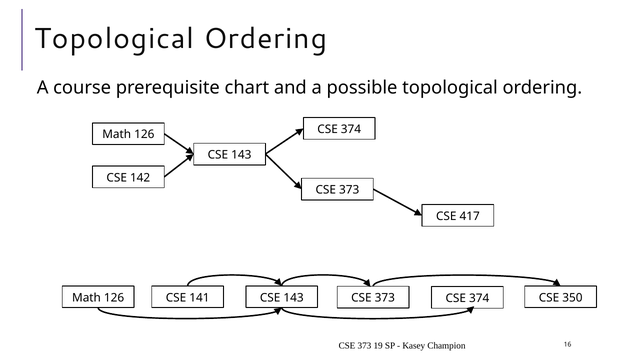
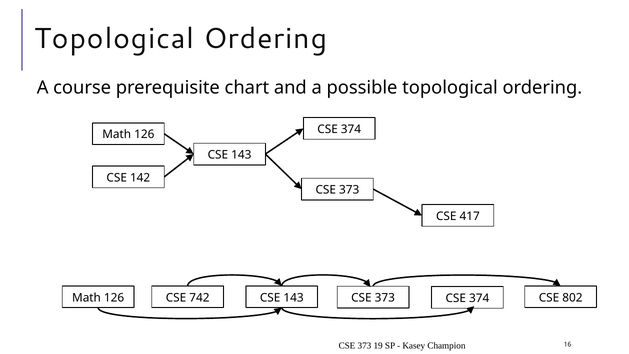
141: 141 -> 742
350: 350 -> 802
